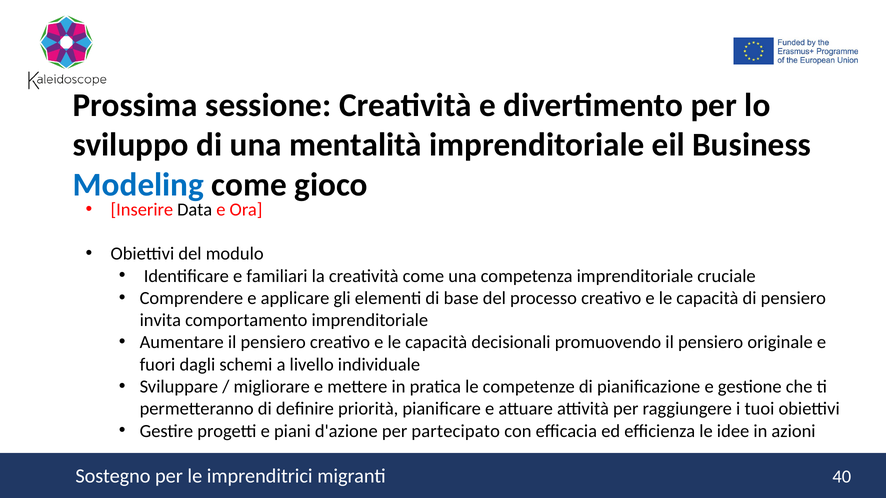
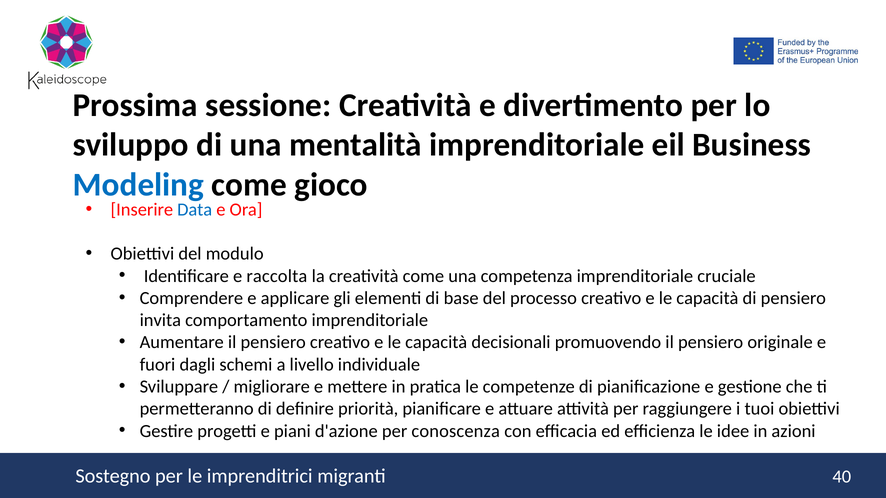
Data colour: black -> blue
familiari: familiari -> raccolta
partecipato: partecipato -> conoscenza
